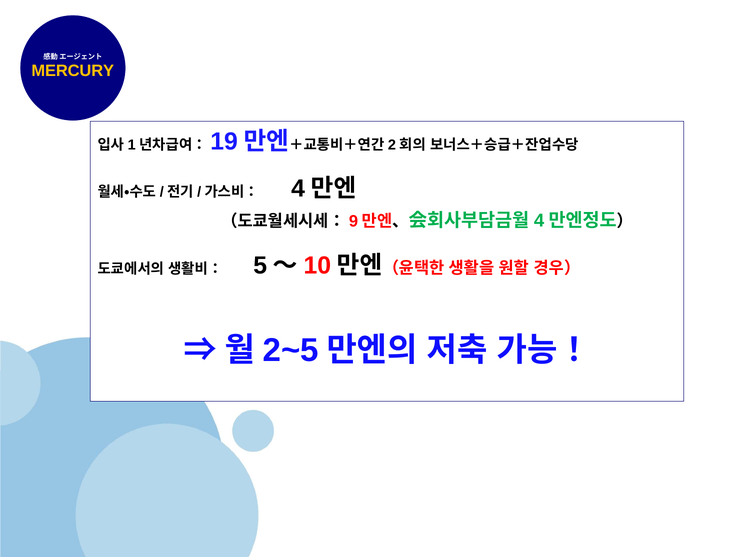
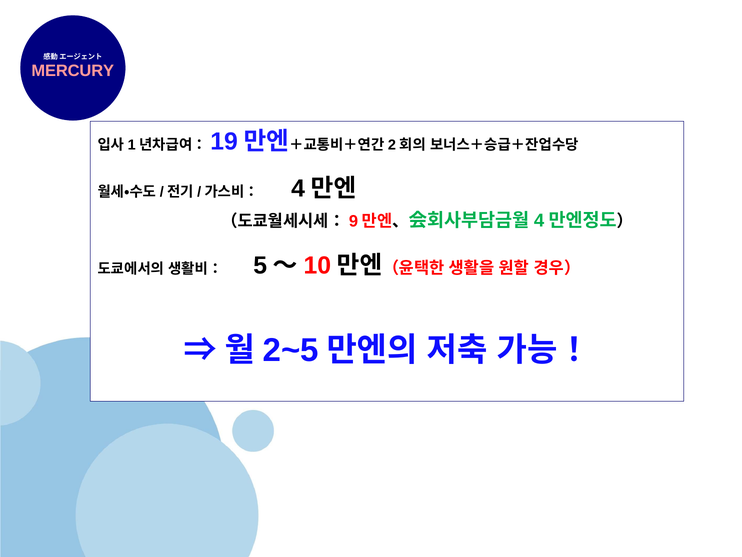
MERCURY colour: yellow -> pink
